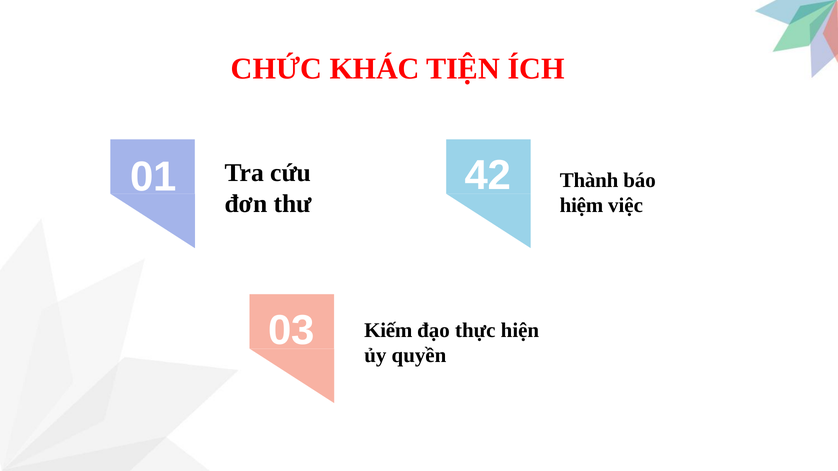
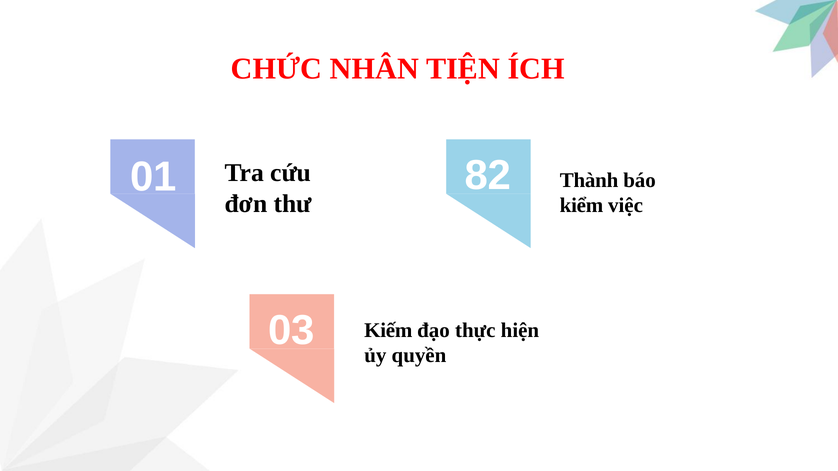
KHÁC: KHÁC -> NHÂN
42: 42 -> 82
hiệm: hiệm -> kiểm
